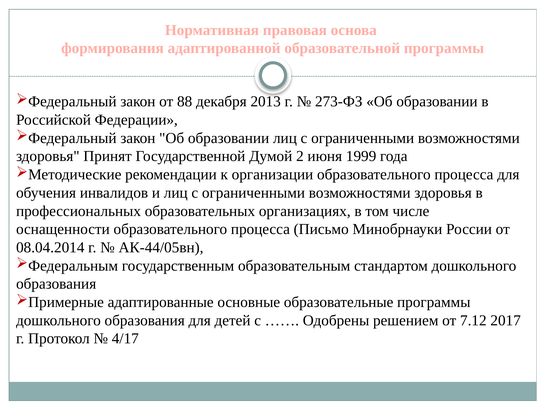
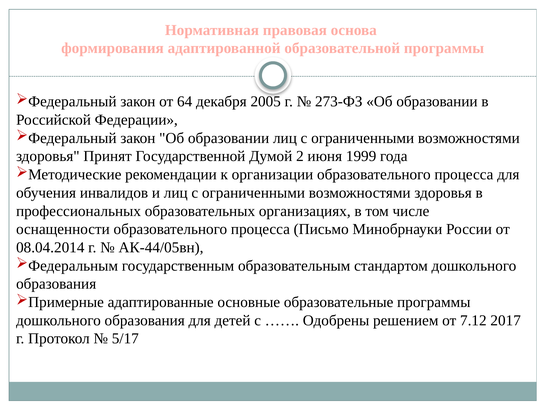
88: 88 -> 64
2013: 2013 -> 2005
4/17: 4/17 -> 5/17
